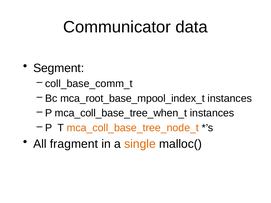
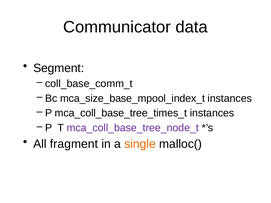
mca_root_base_mpool_index_t: mca_root_base_mpool_index_t -> mca_size_base_mpool_index_t
mca_coll_base_tree_when_t: mca_coll_base_tree_when_t -> mca_coll_base_tree_times_t
mca_coll_base_tree_node_t colour: orange -> purple
